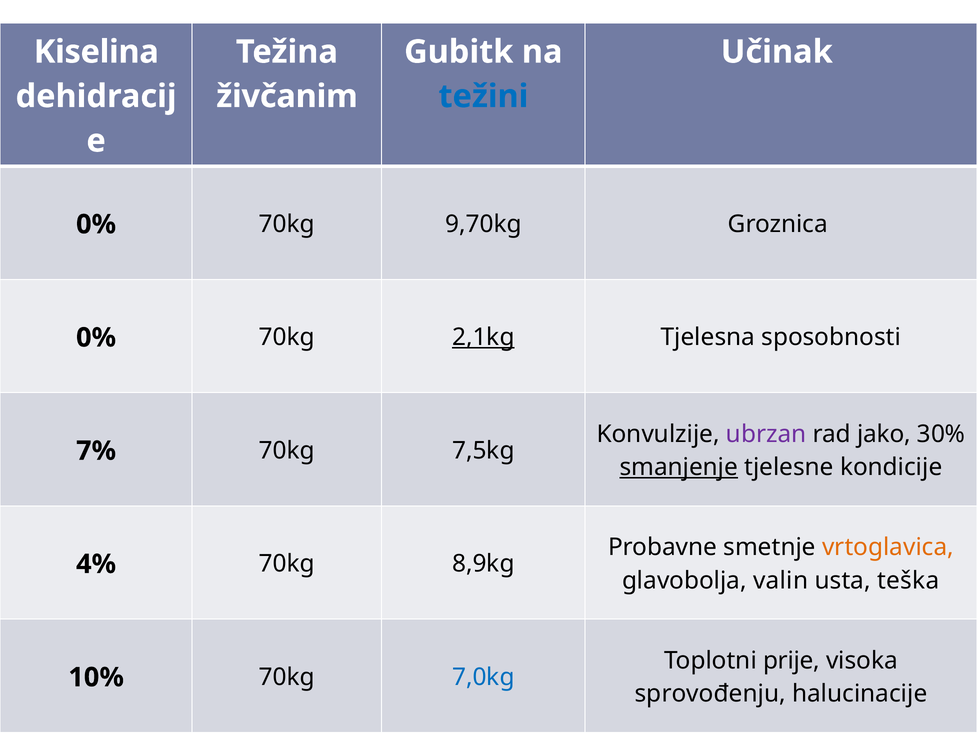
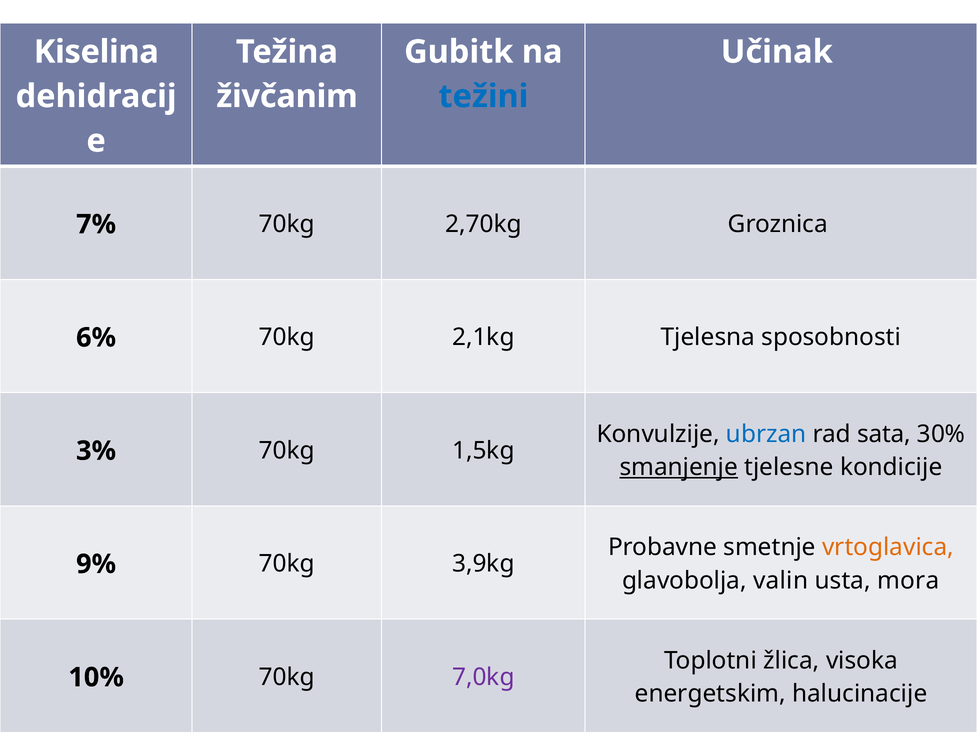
0% at (96, 224): 0% -> 7%
9,70kg: 9,70kg -> 2,70kg
0% at (96, 338): 0% -> 6%
2,1kg underline: present -> none
ubrzan colour: purple -> blue
jako: jako -> sata
7%: 7% -> 3%
7,5kg: 7,5kg -> 1,5kg
4%: 4% -> 9%
8,9kg: 8,9kg -> 3,9kg
teška: teška -> mora
prije: prije -> žlica
7,0kg colour: blue -> purple
sprovođenju: sprovođenju -> energetskim
